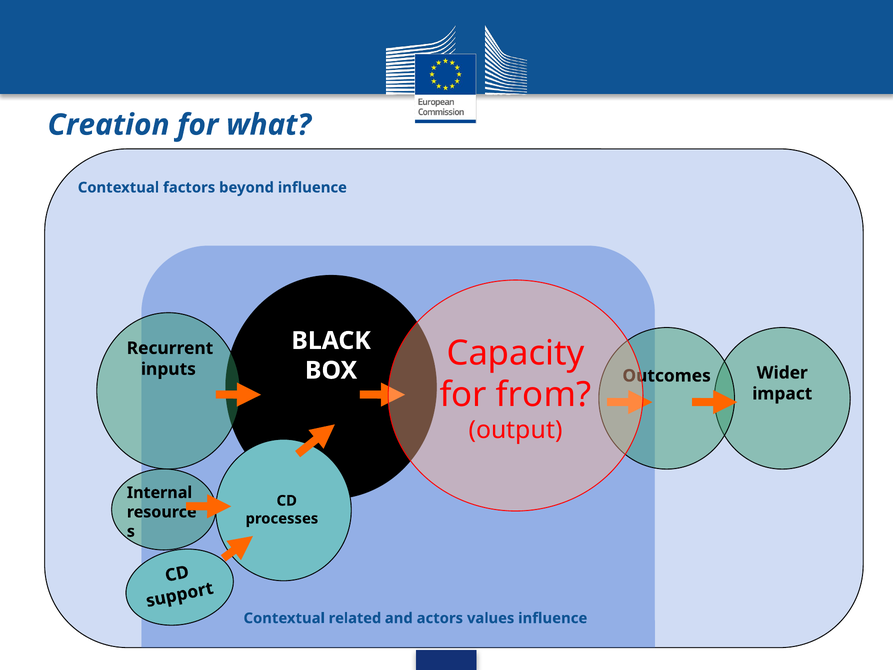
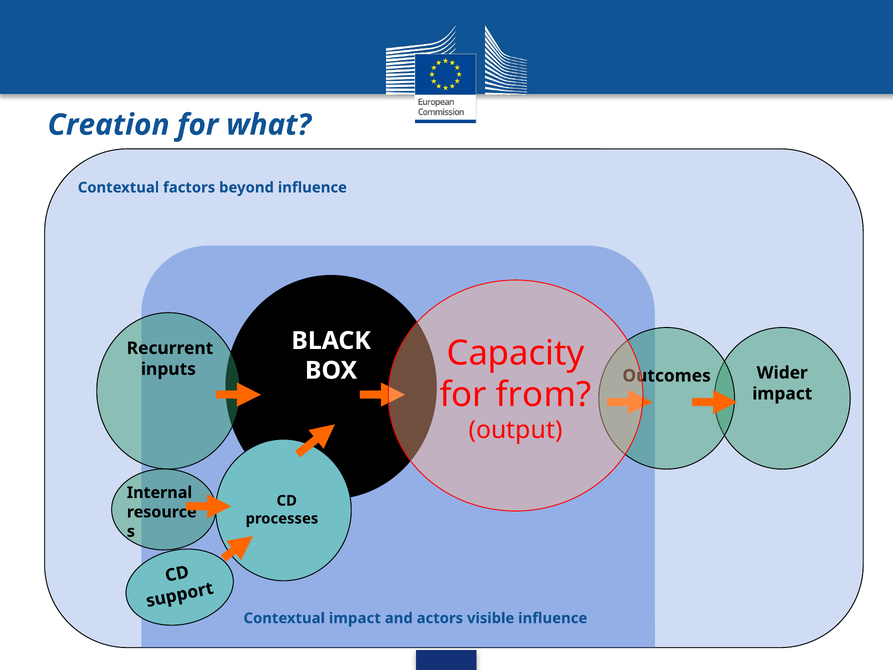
Contextual related: related -> impact
values: values -> visible
